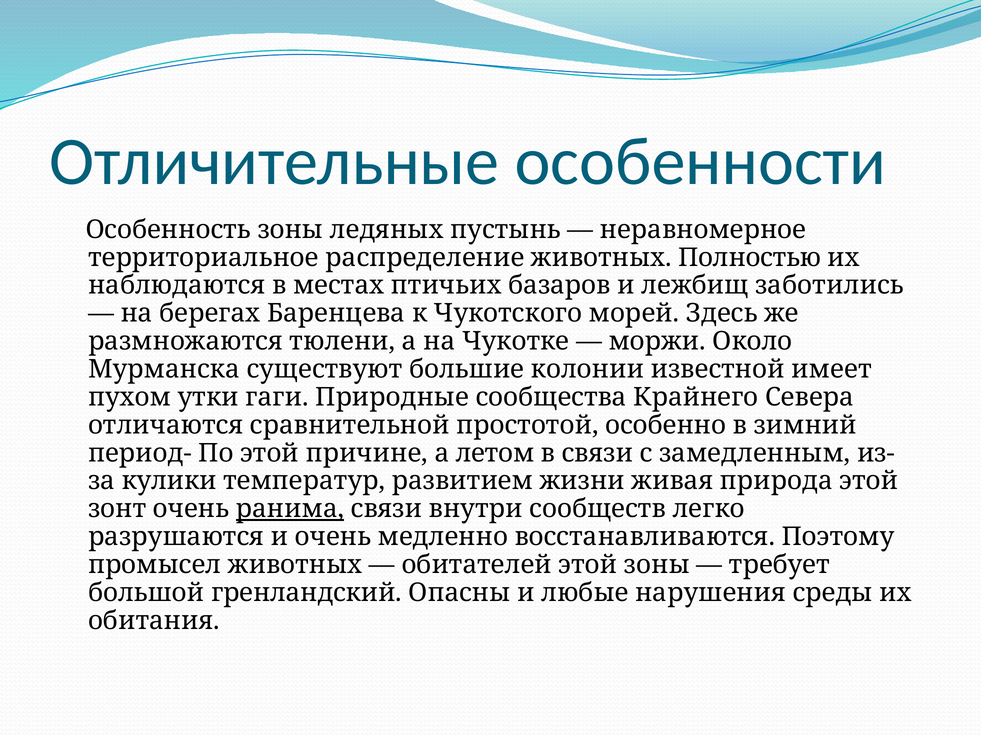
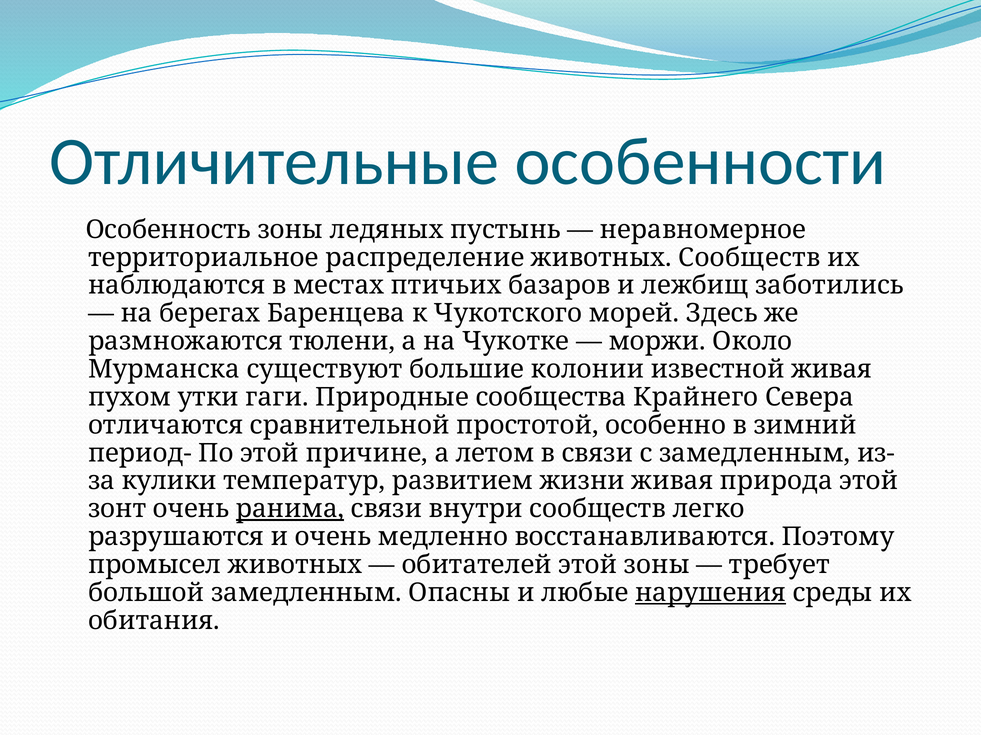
животных Полностью: Полностью -> Сообществ
известной имеет: имеет -> живая
большой гренландский: гренландский -> замедленным
нарушения underline: none -> present
